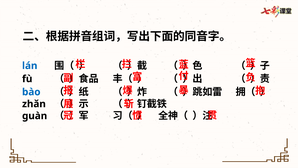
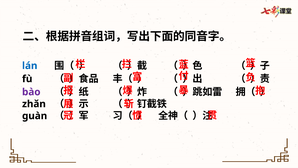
bào colour: blue -> purple
